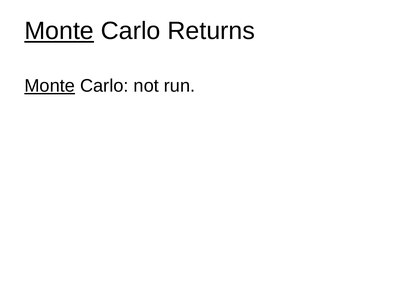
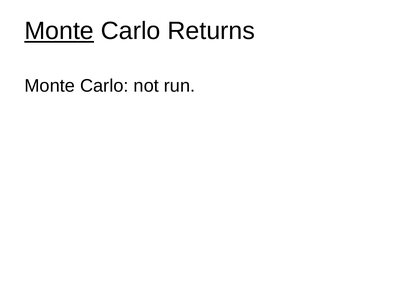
Monte at (50, 86) underline: present -> none
